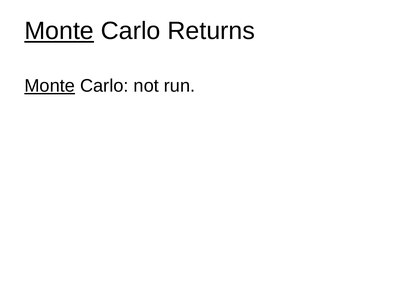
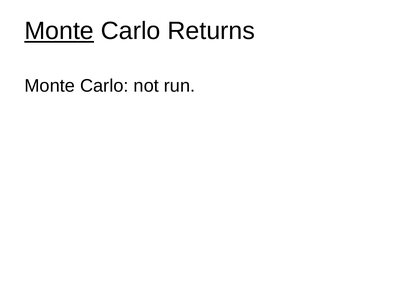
Monte at (50, 86) underline: present -> none
